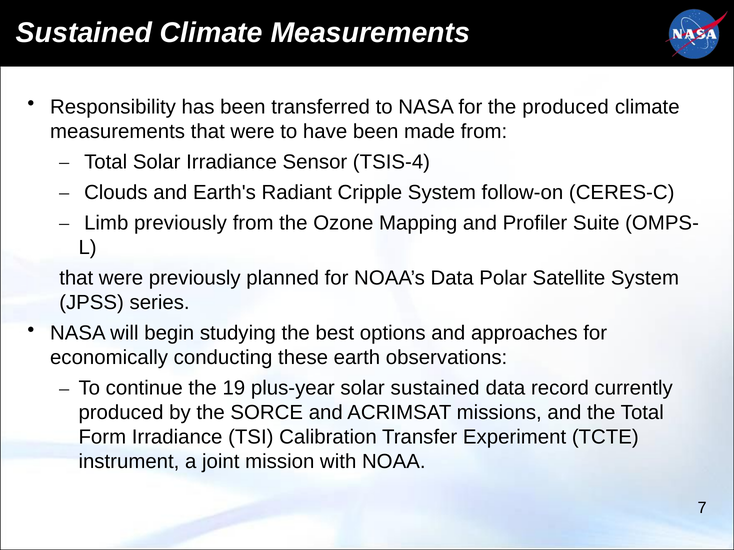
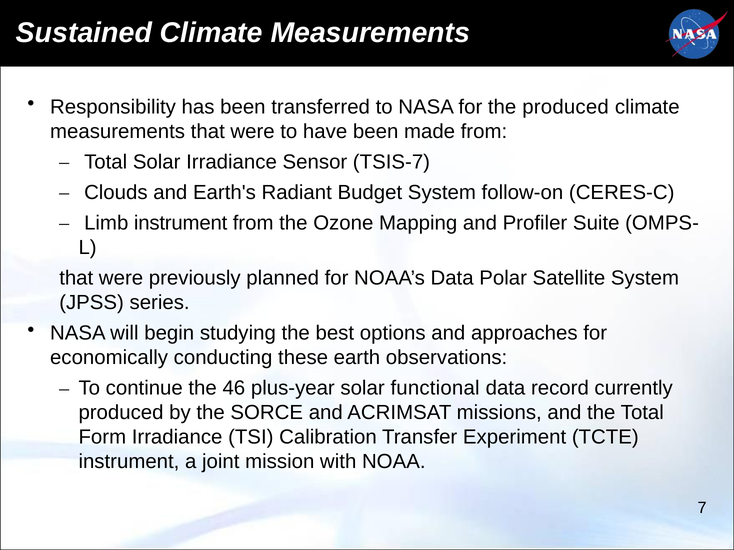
TSIS-4: TSIS-4 -> TSIS-7
Cripple: Cripple -> Budget
Limb previously: previously -> instrument
19: 19 -> 46
solar sustained: sustained -> functional
